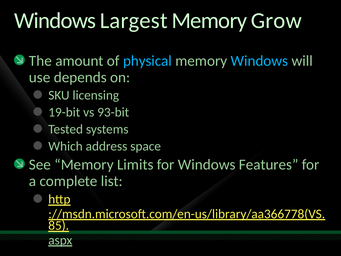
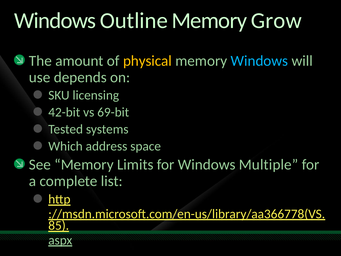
Largest: Largest -> Outline
physical colour: light blue -> yellow
19-bit: 19-bit -> 42-bit
93-bit: 93-bit -> 69-bit
Features: Features -> Multiple
